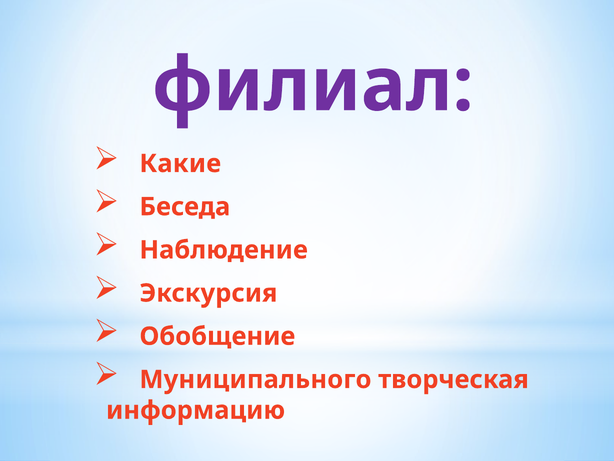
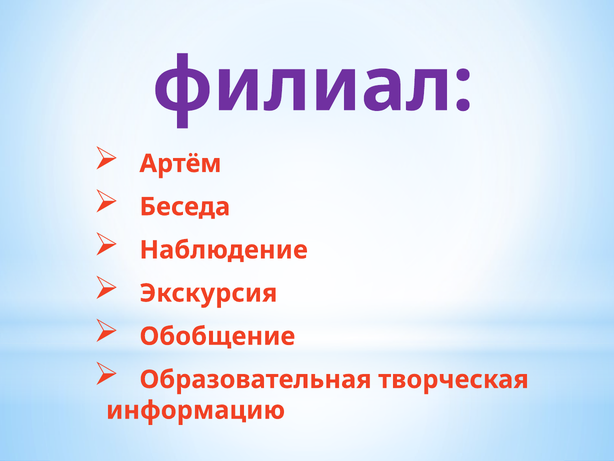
Какие: Какие -> Артём
Муниципального: Муниципального -> Образовательная
